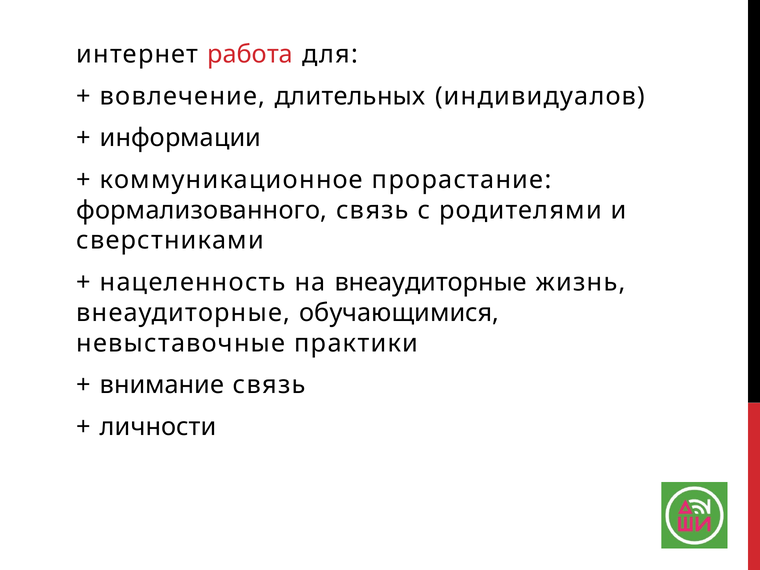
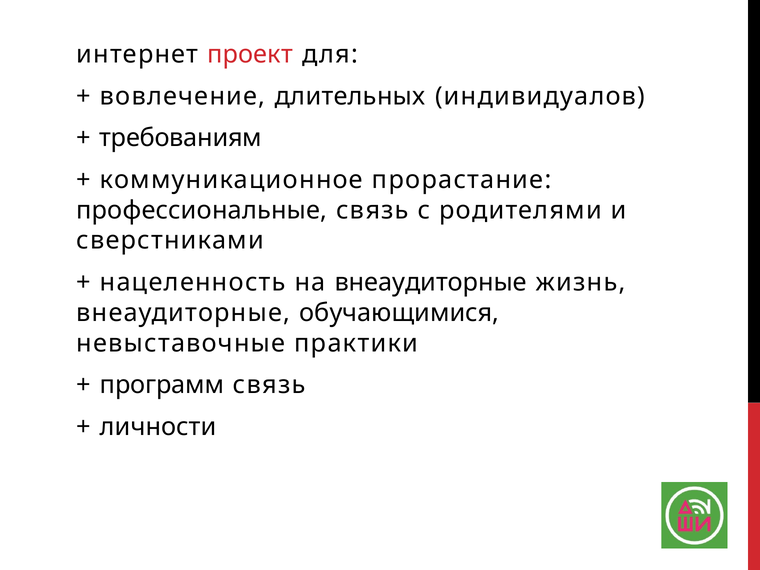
работа: работа -> проект
информации: информации -> требованиям
формализованного: формализованного -> профессиональные
внимание: внимание -> программ
